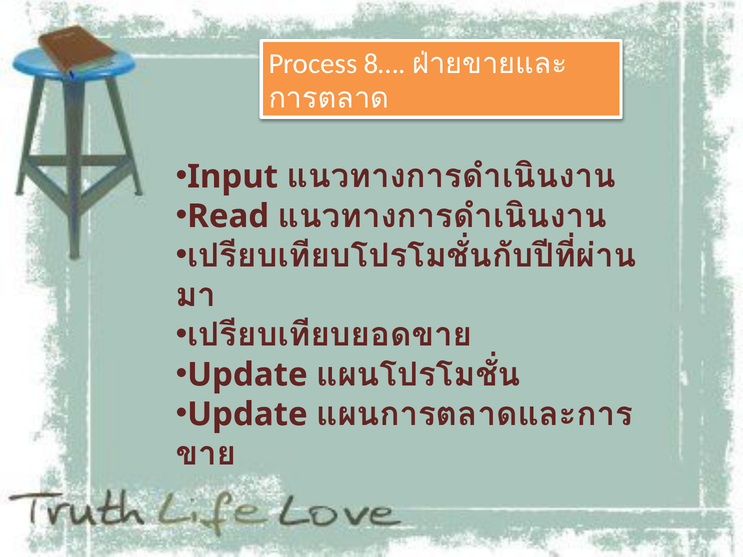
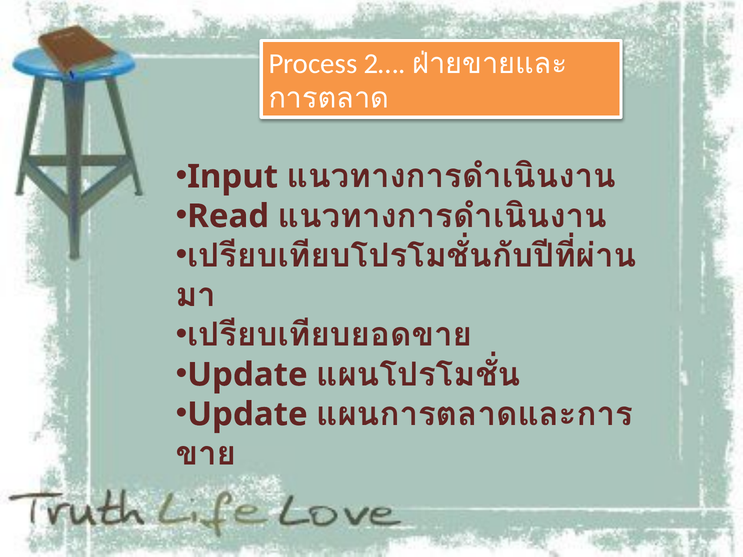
8…: 8… -> 2…
